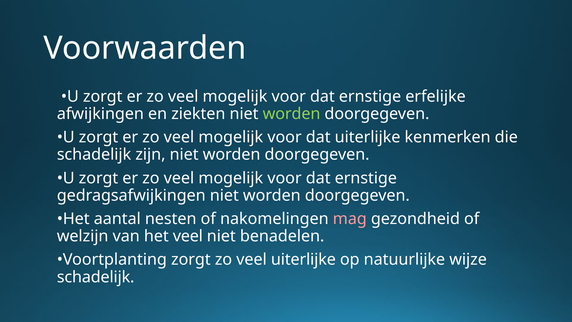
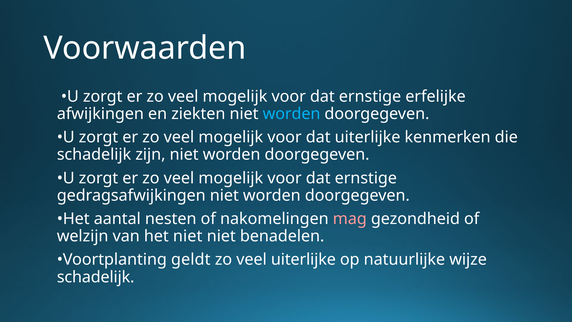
worden at (292, 114) colour: light green -> light blue
het veel: veel -> niet
Voortplanting zorgt: zorgt -> geldt
